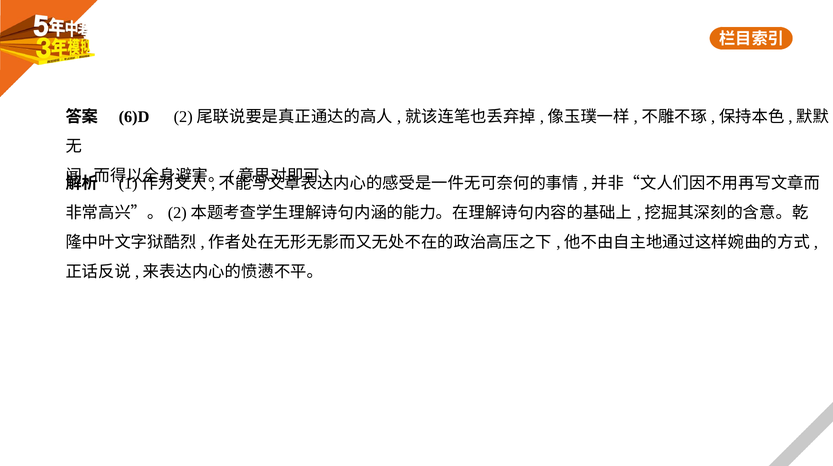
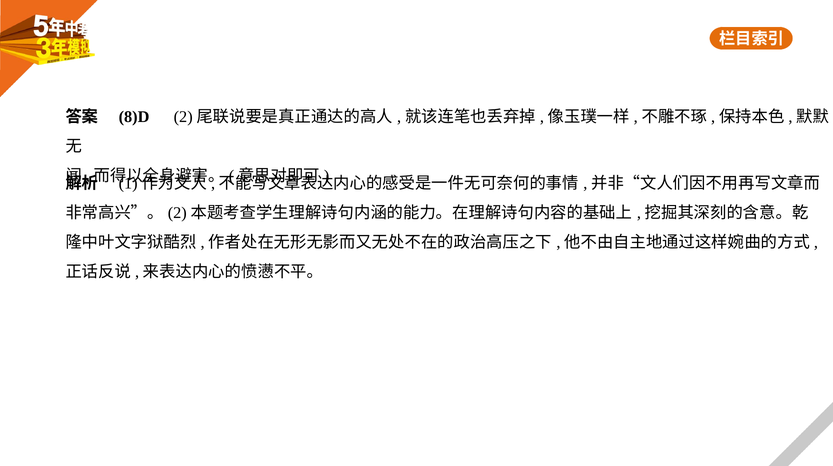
6)D: 6)D -> 8)D
